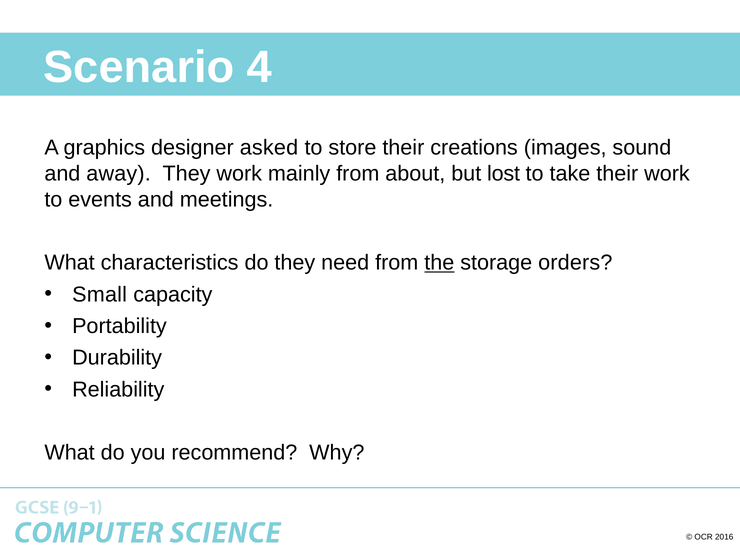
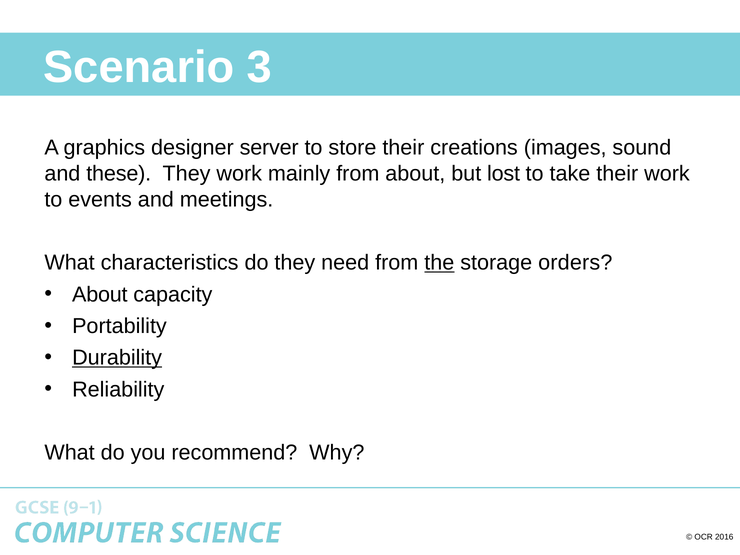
4: 4 -> 3
asked: asked -> server
away: away -> these
Small at (100, 294): Small -> About
Durability underline: none -> present
